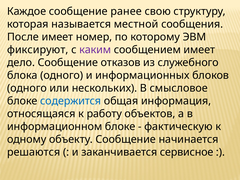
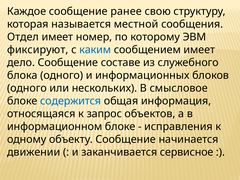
После: После -> Отдел
каким colour: purple -> blue
отказов: отказов -> составе
работу: работу -> запрос
фактическую: фактическую -> исправления
решаются: решаются -> движении
